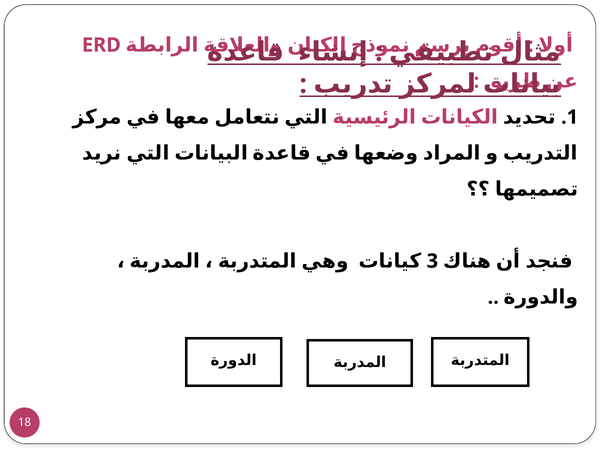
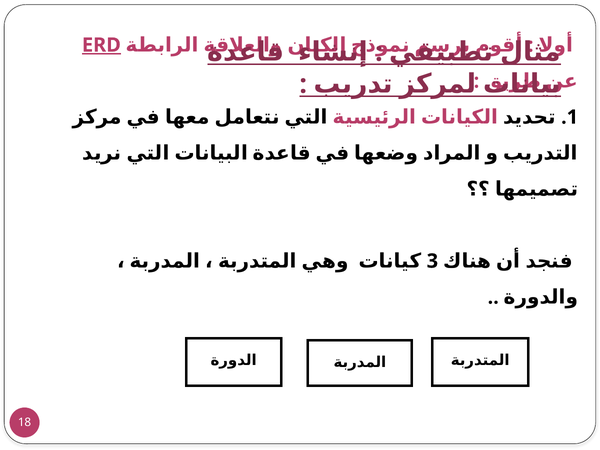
ERD underline: none -> present
